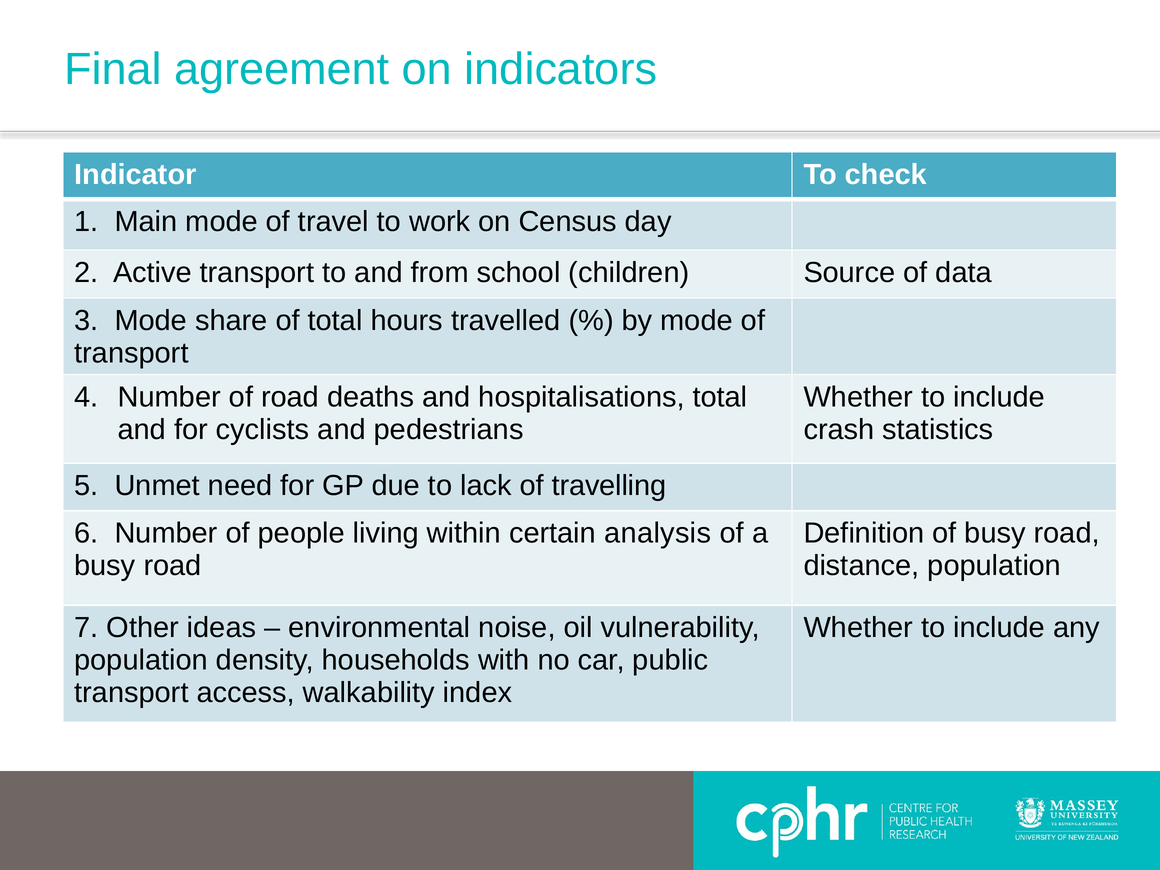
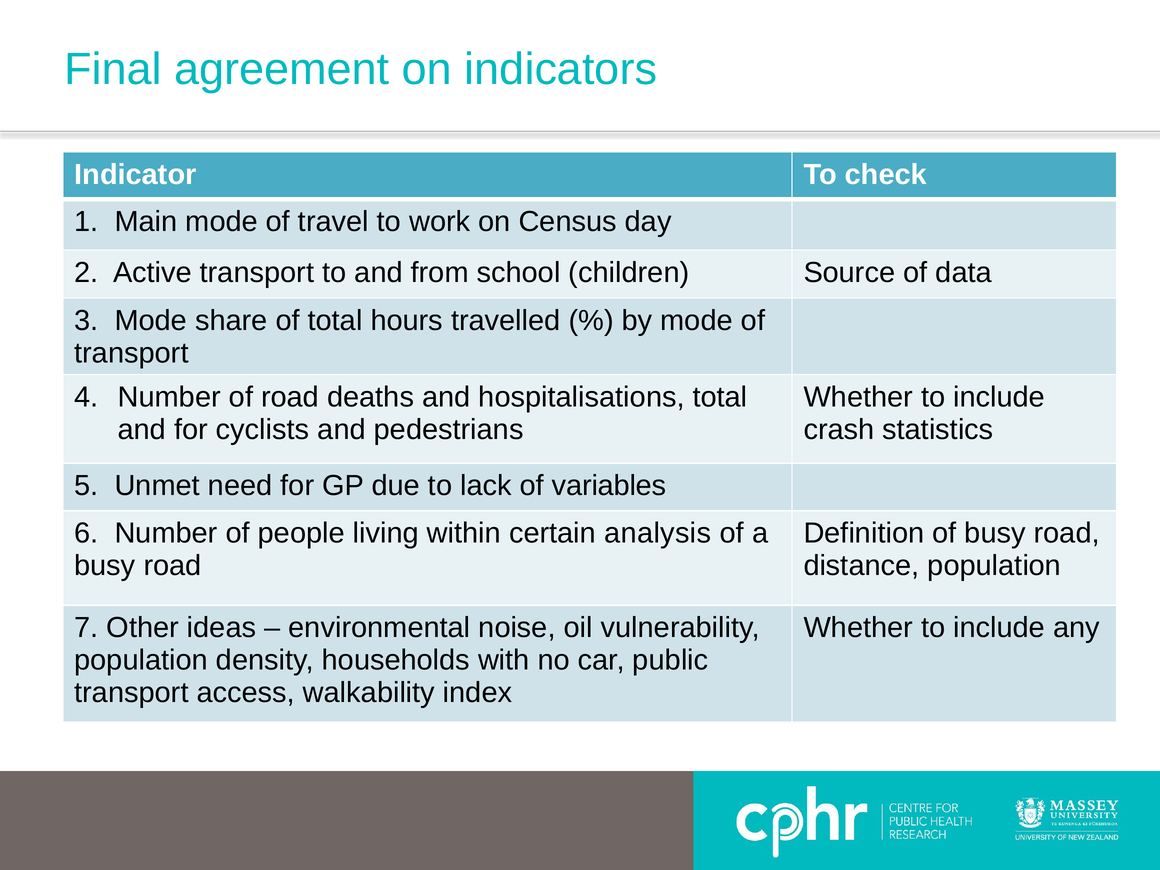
travelling: travelling -> variables
